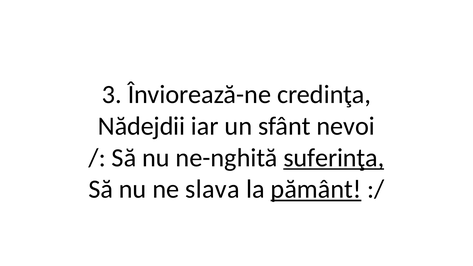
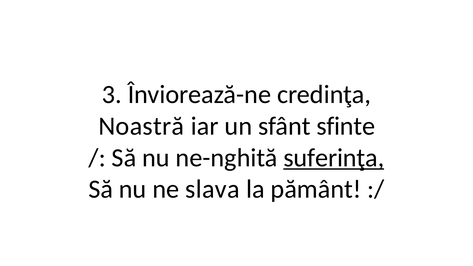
Nădejdii: Nădejdii -> Noastră
nevoi: nevoi -> sfinte
pământ underline: present -> none
